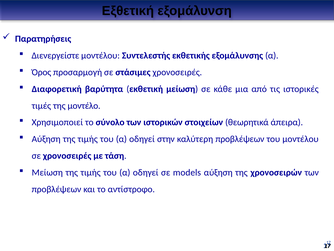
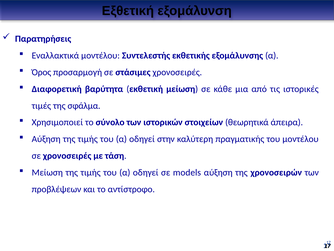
Διενεργείστε: Διενεργείστε -> Εναλλακτικά
μοντέλο: μοντέλο -> σφάλμα
καλύτερη προβλέψεων: προβλέψεων -> πραγματικής
